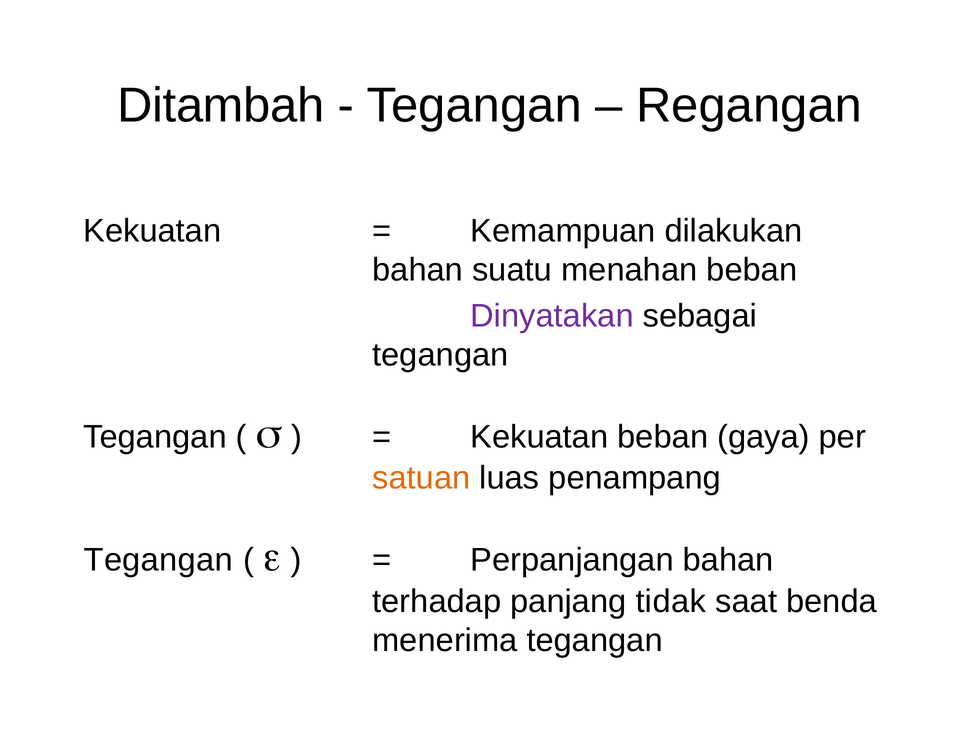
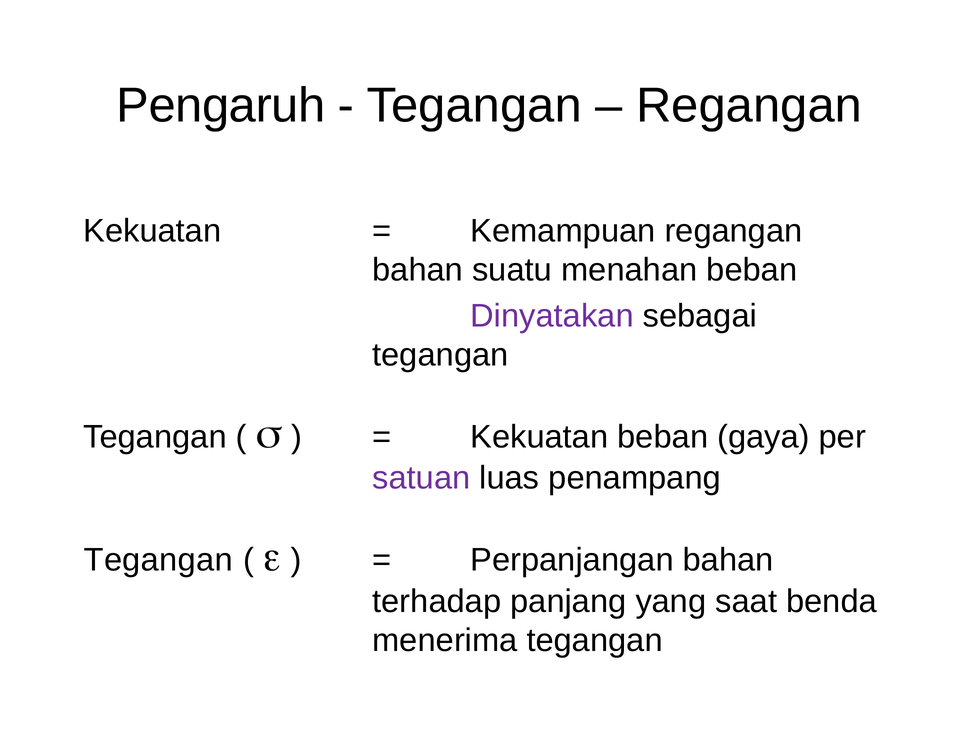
Ditambah: Ditambah -> Pengaruh
Kemampuan dilakukan: dilakukan -> regangan
satuan colour: orange -> purple
tidak: tidak -> yang
